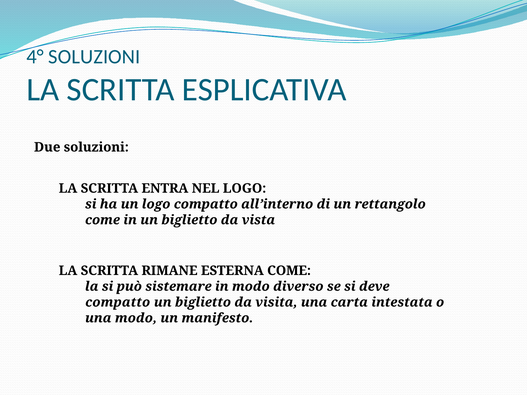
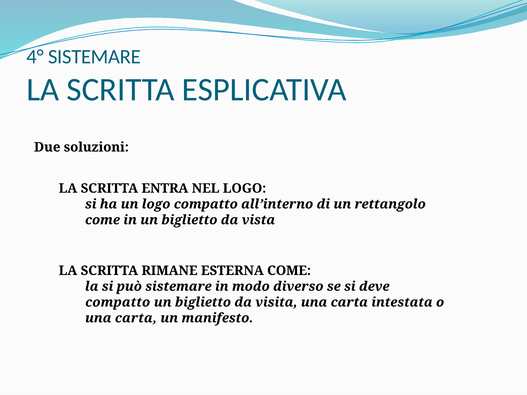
4° SOLUZIONI: SOLUZIONI -> SISTEMARE
modo at (136, 318): modo -> carta
